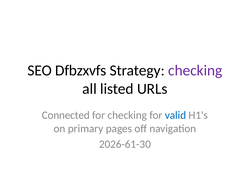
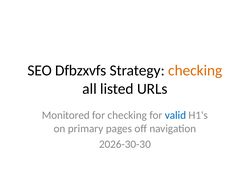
checking at (195, 70) colour: purple -> orange
Connected: Connected -> Monitored
2026-61-30: 2026-61-30 -> 2026-30-30
